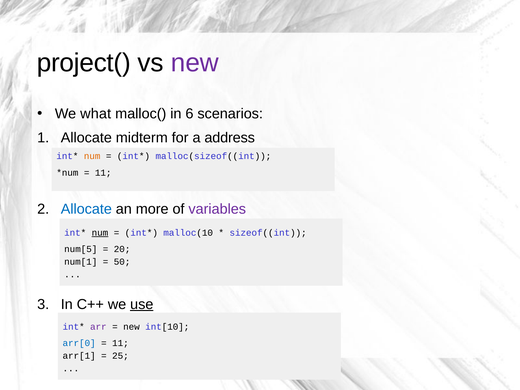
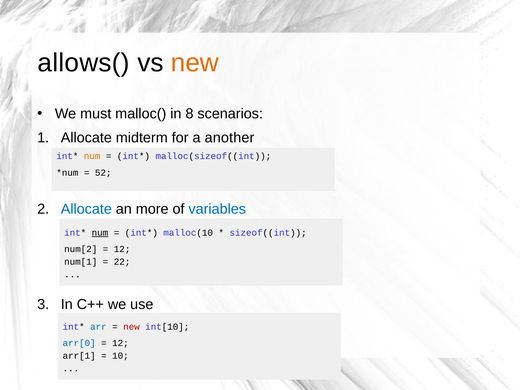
project(: project( -> allows(
new at (195, 63) colour: purple -> orange
what: what -> must
6: 6 -> 8
address: address -> another
11 at (103, 173): 11 -> 52
variables colour: purple -> blue
num[5: num[5 -> num[2
20 at (122, 249): 20 -> 12
50: 50 -> 22
use underline: present -> none
arr colour: purple -> blue
new at (131, 327) colour: black -> red
11 at (120, 343): 11 -> 12
25: 25 -> 10
